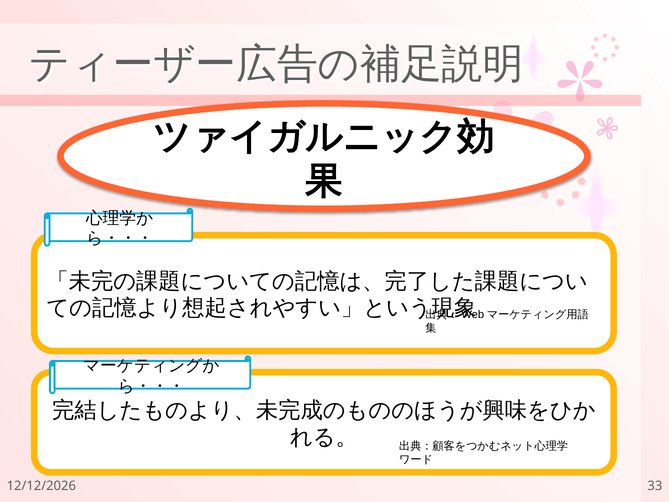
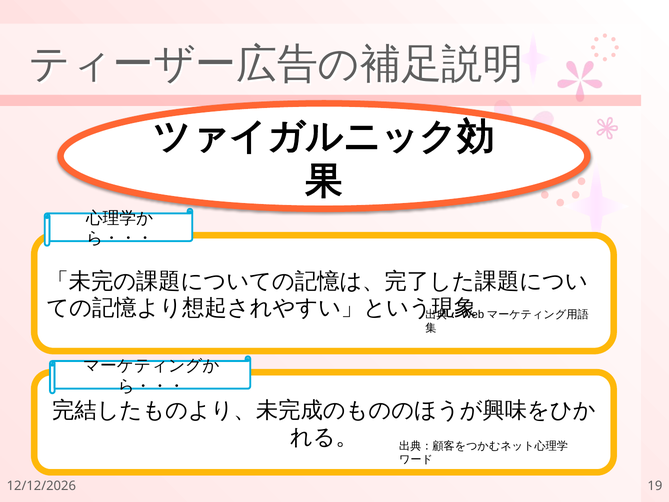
33: 33 -> 19
